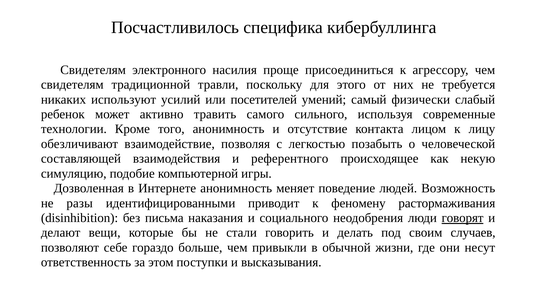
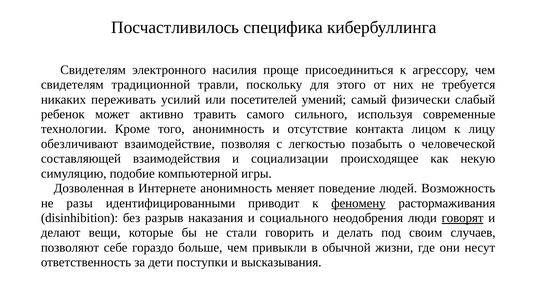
используют: используют -> переживать
референтного: референтного -> социализации
феномену underline: none -> present
письма: письма -> разрыв
этом: этом -> дети
